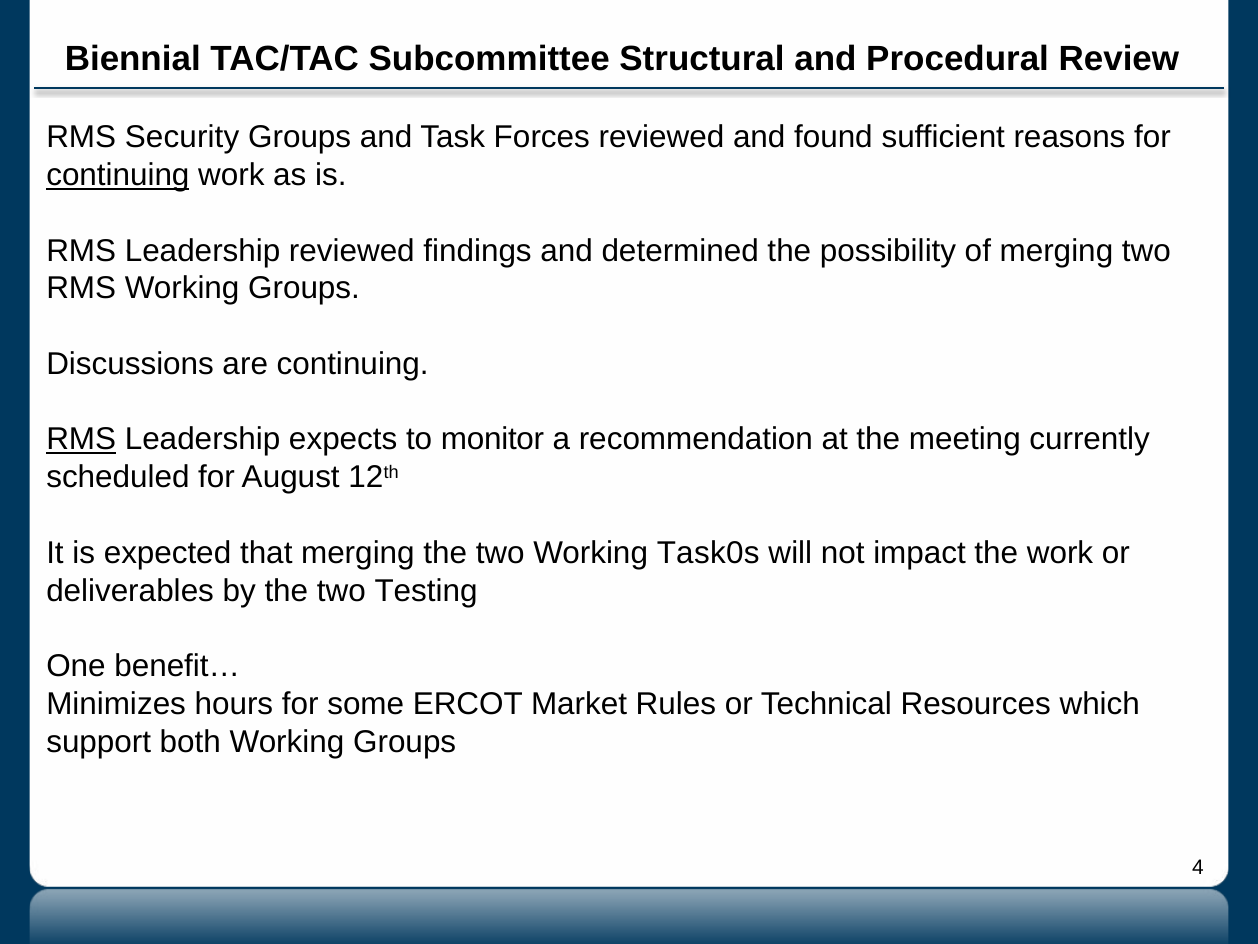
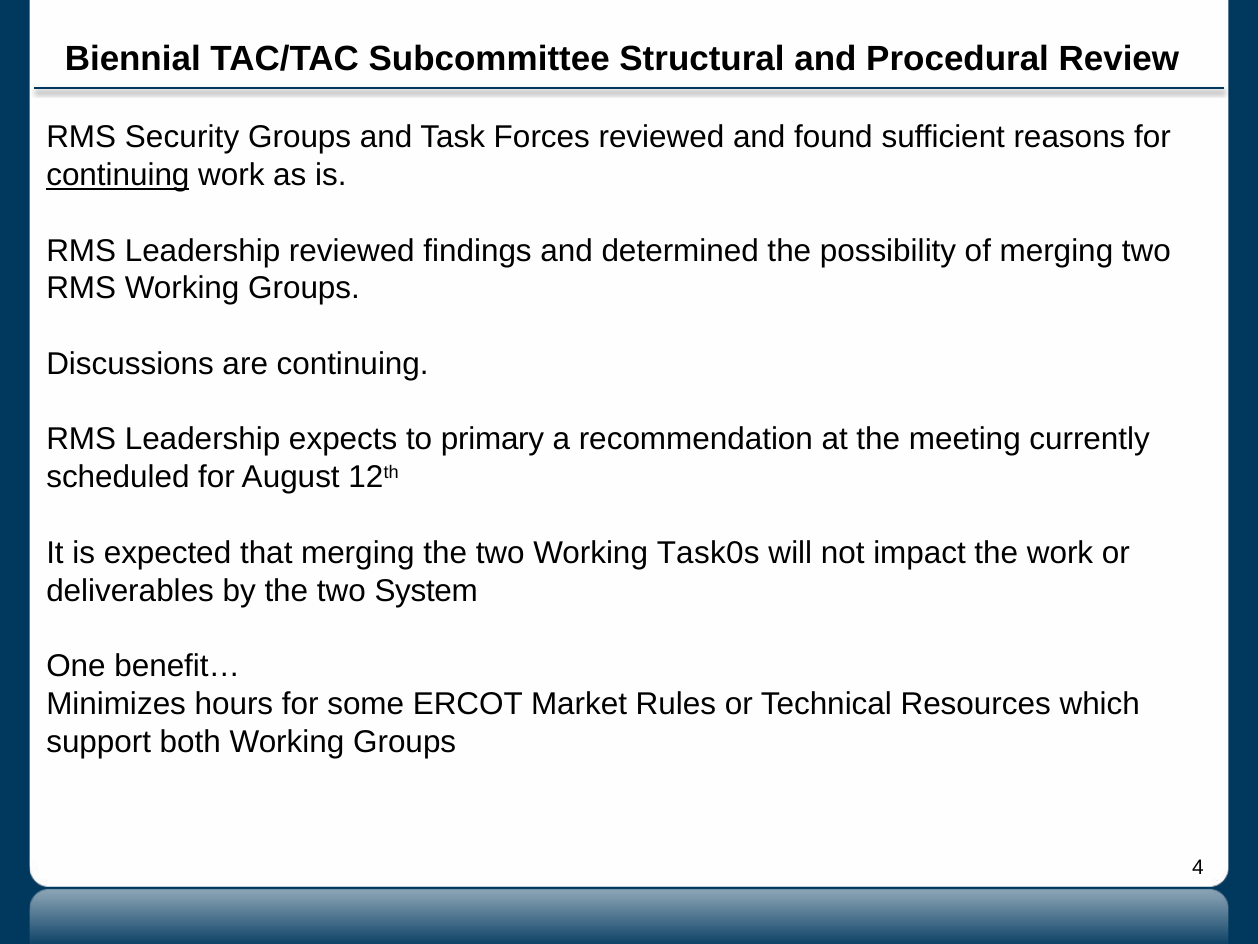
RMS at (81, 439) underline: present -> none
monitor: monitor -> primary
Testing: Testing -> System
